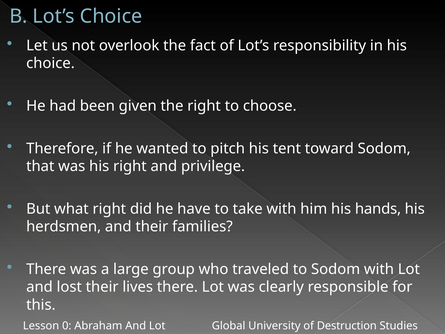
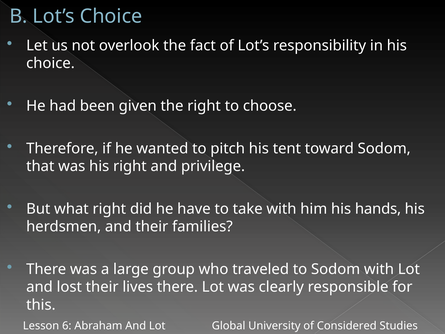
0: 0 -> 6
Destruction: Destruction -> Considered
